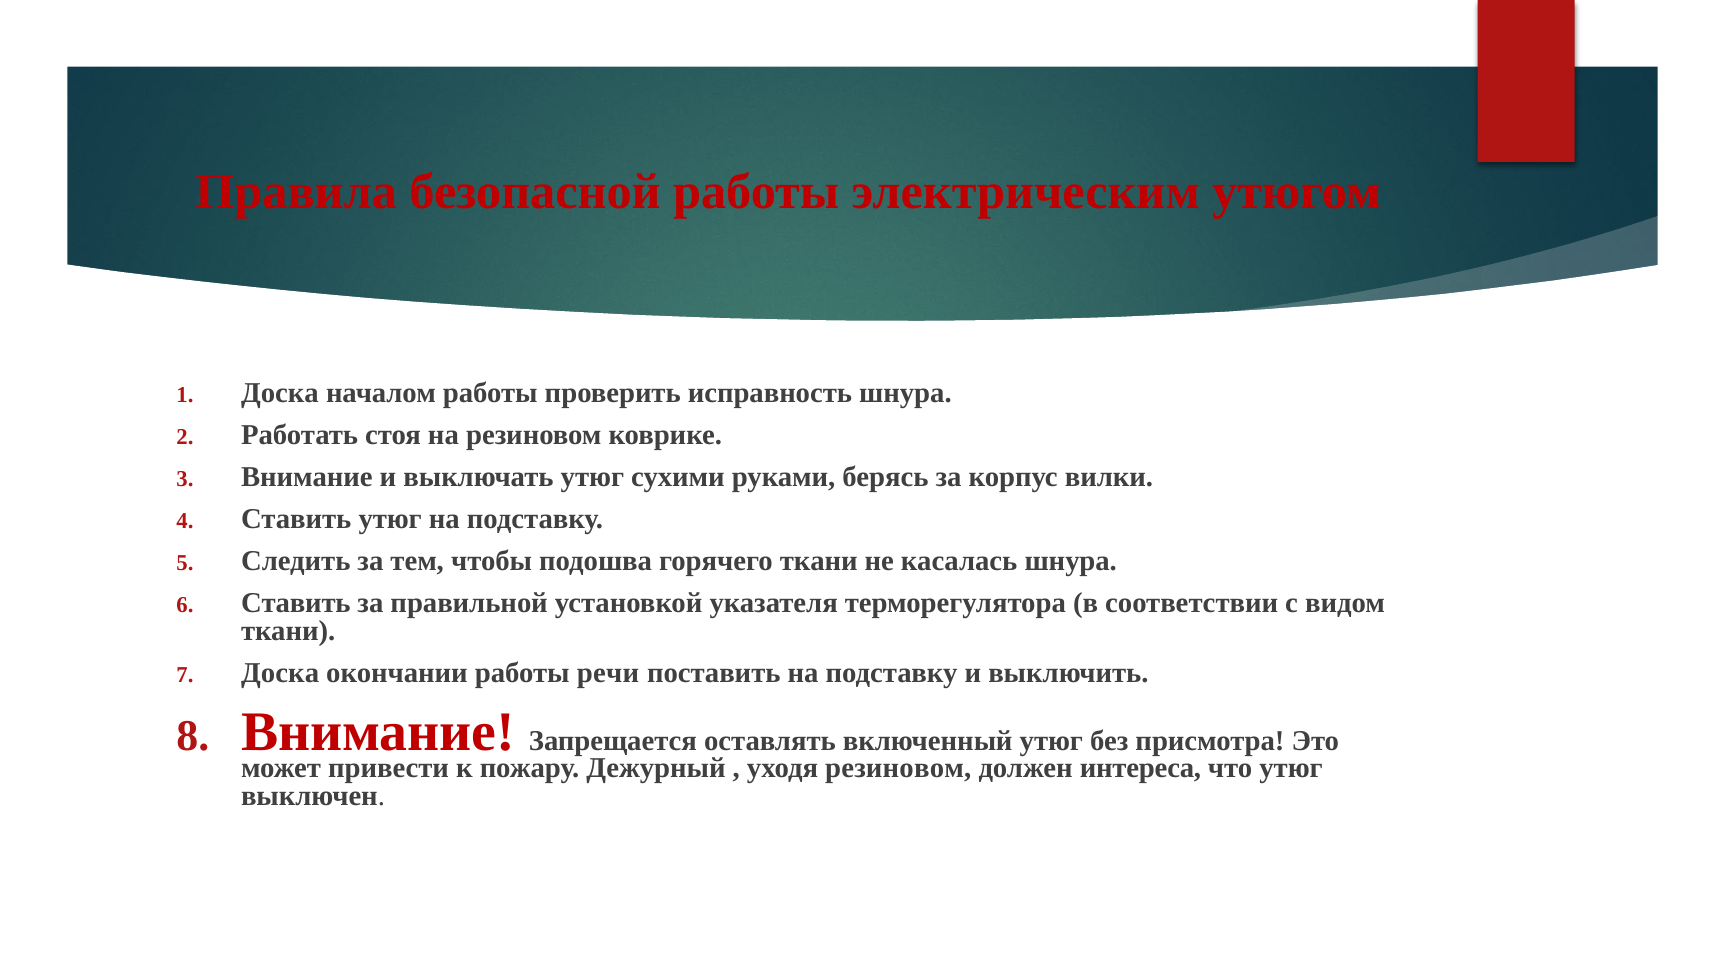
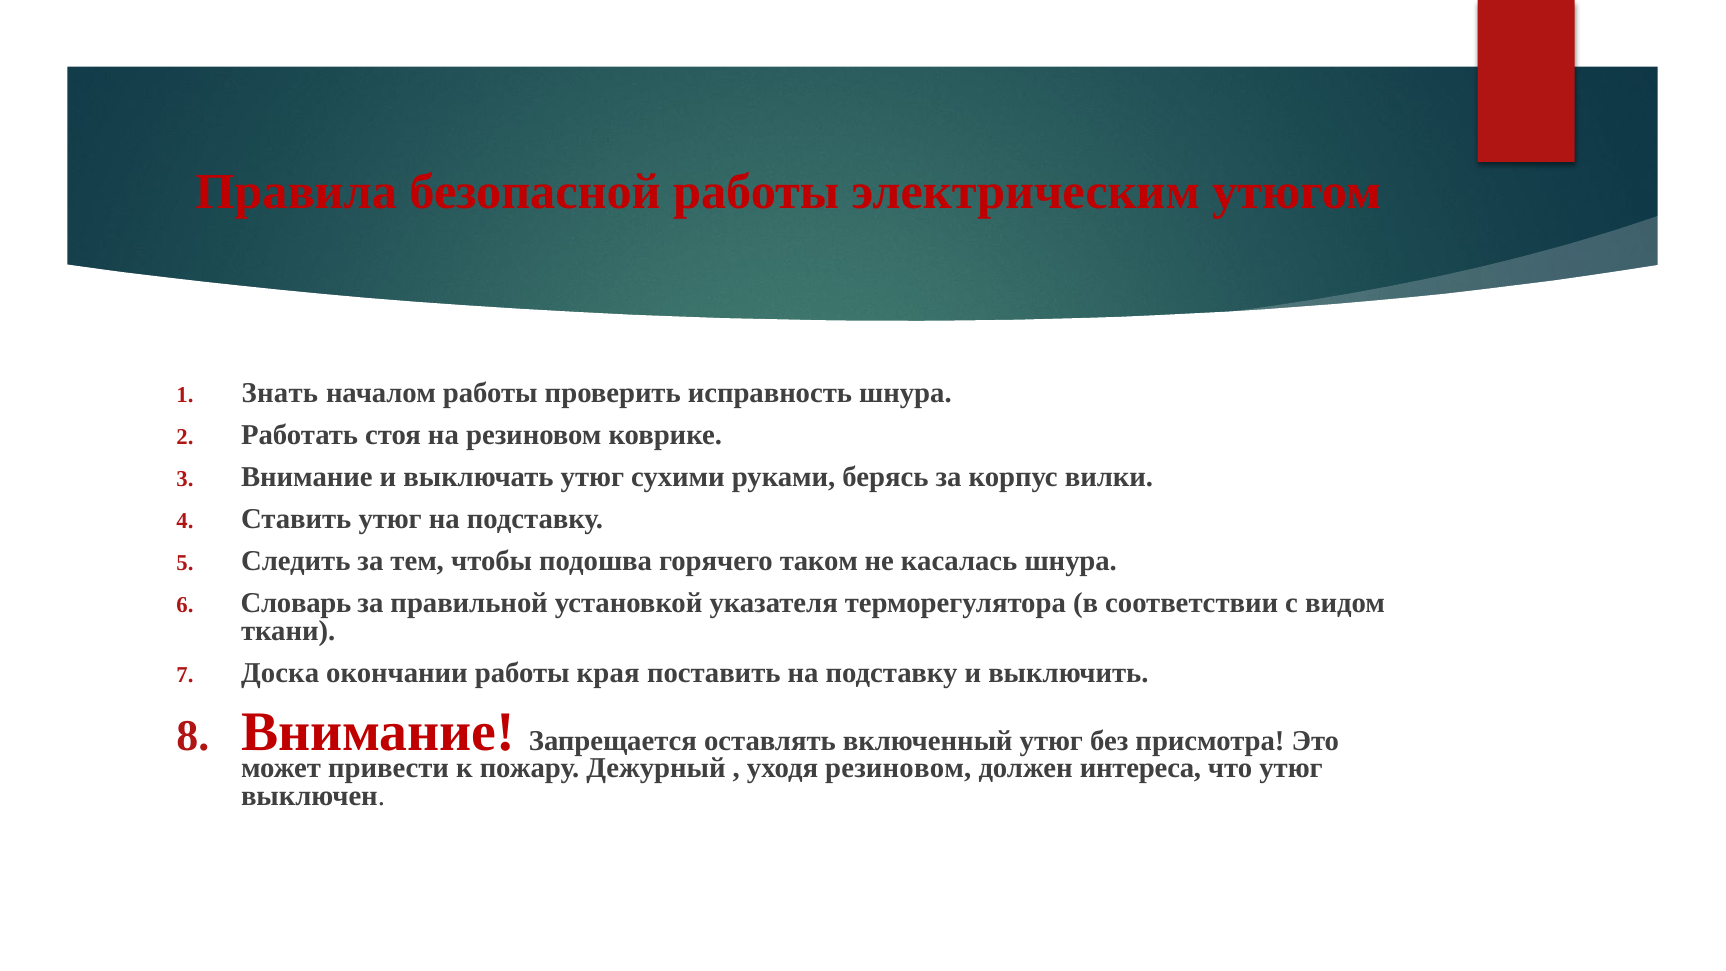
Доска at (280, 393): Доска -> Знать
горячего ткани: ткани -> таком
Ставить at (296, 603): Ставить -> Словарь
речи: речи -> края
